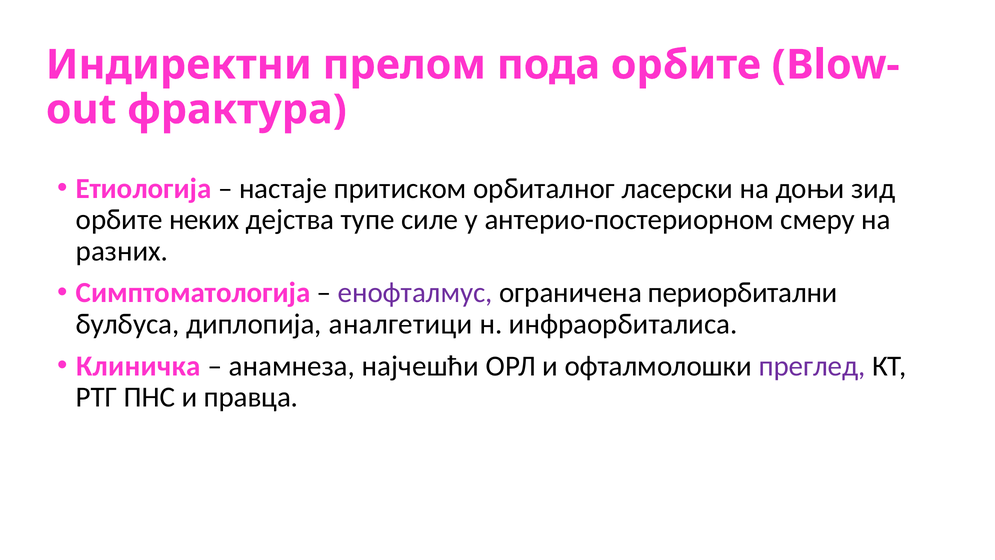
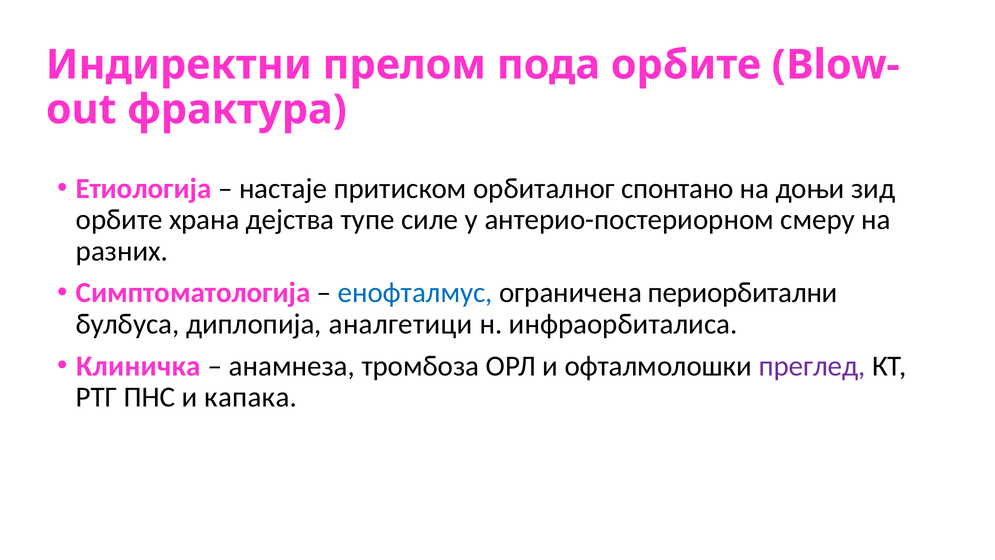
ласерски: ласерски -> спонтано
неких: неких -> храна
енофталмус colour: purple -> blue
најчешћи: најчешћи -> тромбоза
правца: правца -> капака
